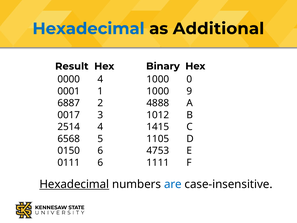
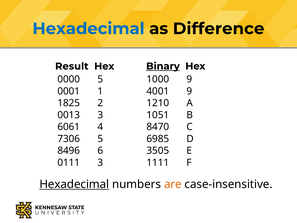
Additional: Additional -> Difference
Binary underline: none -> present
0000 4: 4 -> 5
1000 0: 0 -> 9
1 1000: 1000 -> 4001
6887: 6887 -> 1825
4888: 4888 -> 1210
0017: 0017 -> 0013
1012: 1012 -> 1051
2514: 2514 -> 6061
1415: 1415 -> 8470
6568: 6568 -> 7306
1105: 1105 -> 6985
0150: 0150 -> 8496
4753: 4753 -> 3505
0111 6: 6 -> 3
are colour: blue -> orange
